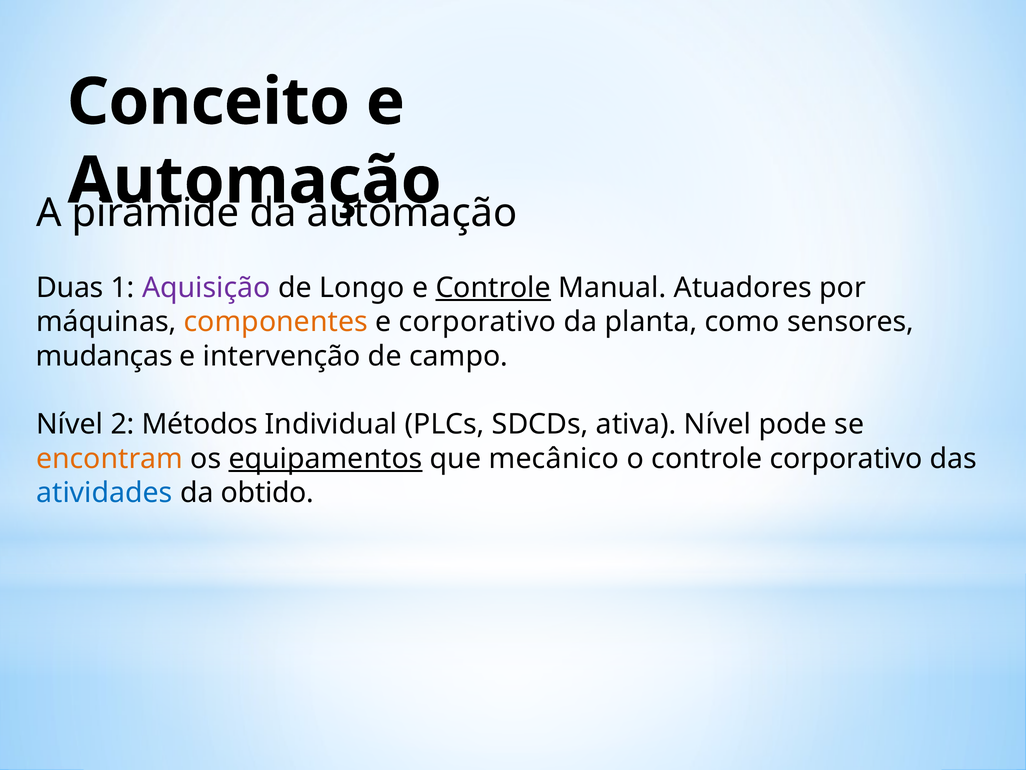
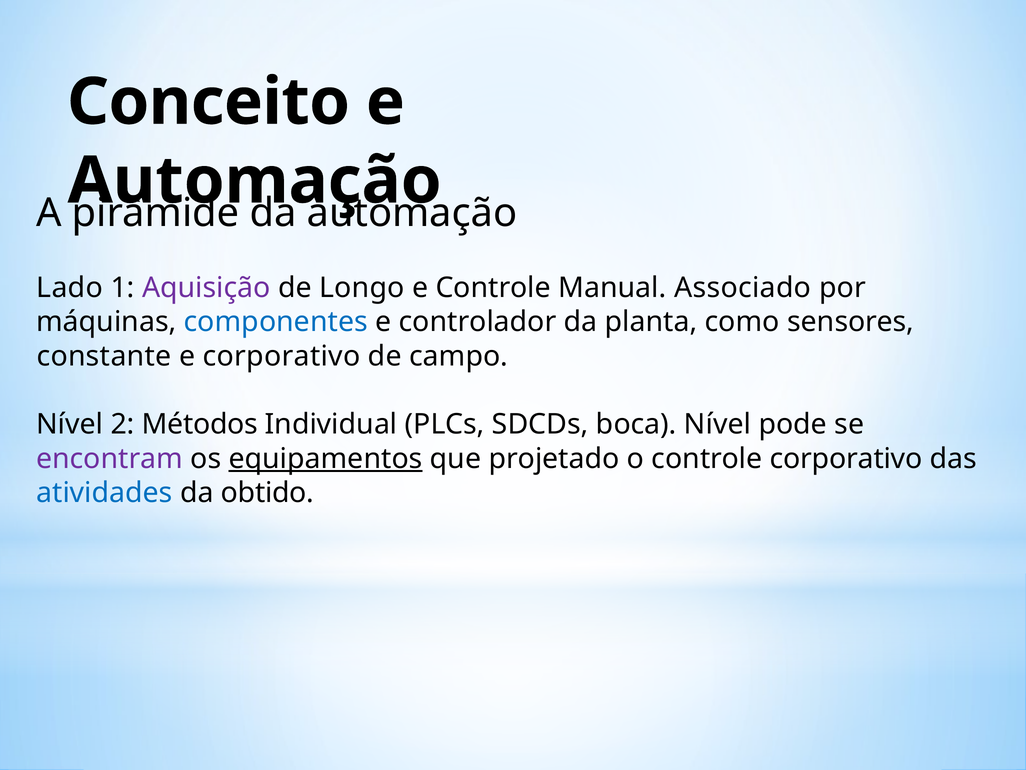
Duas: Duas -> Lado
Controle at (493, 287) underline: present -> none
Atuadores: Atuadores -> Associado
componentes colour: orange -> blue
e corporativo: corporativo -> controlador
mudanças: mudanças -> constante
e intervenção: intervenção -> corporativo
ativa: ativa -> boca
encontram colour: orange -> purple
mecânico: mecânico -> projetado
